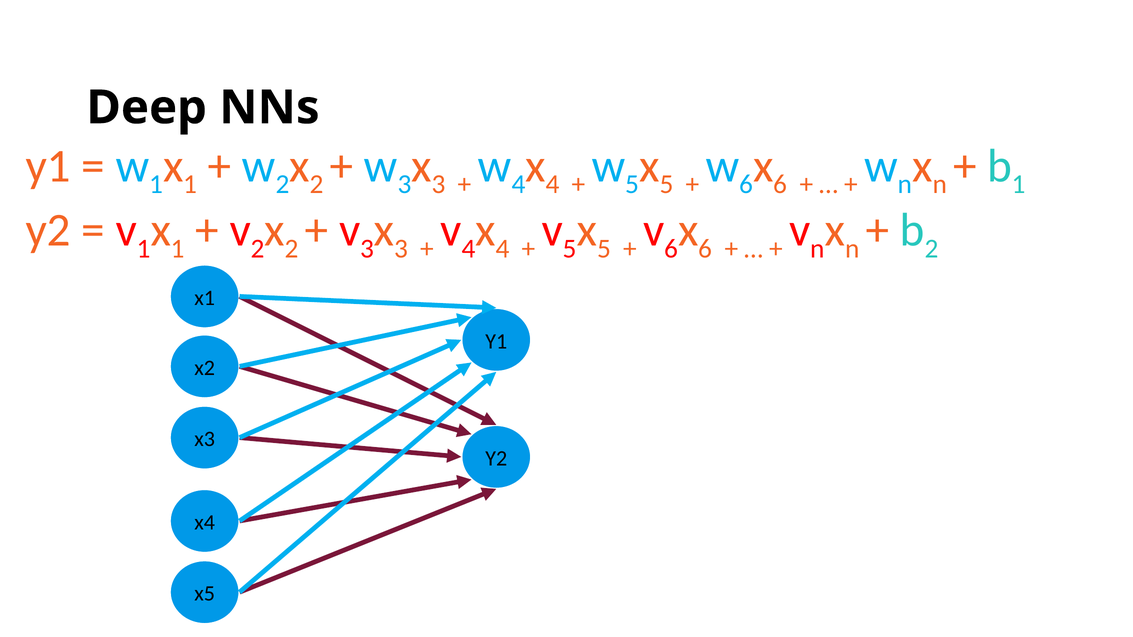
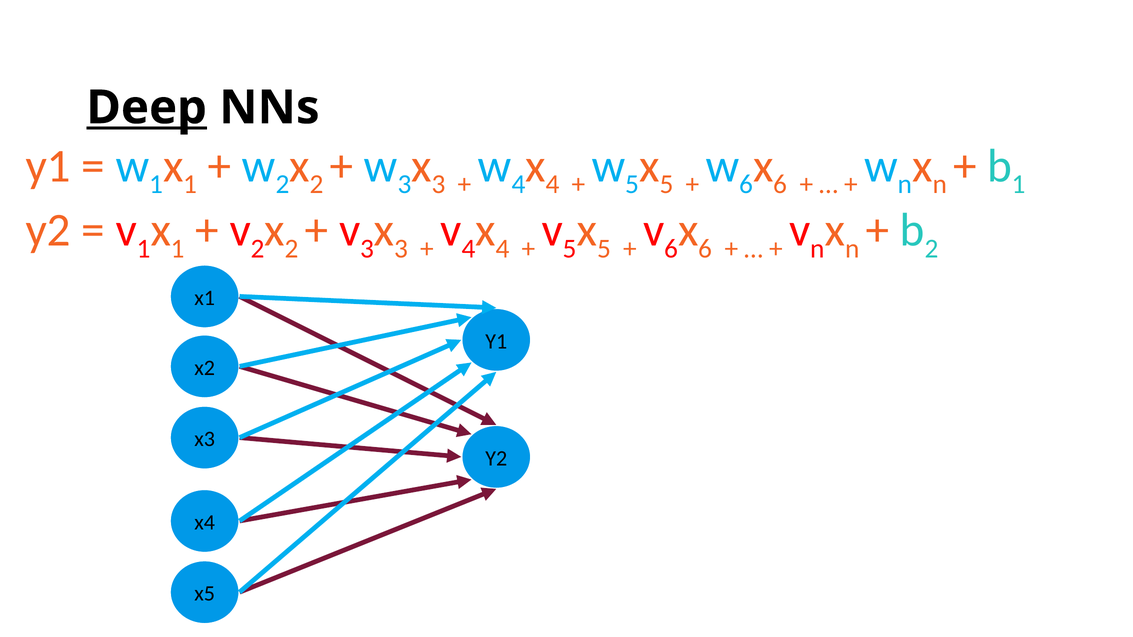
Deep underline: none -> present
